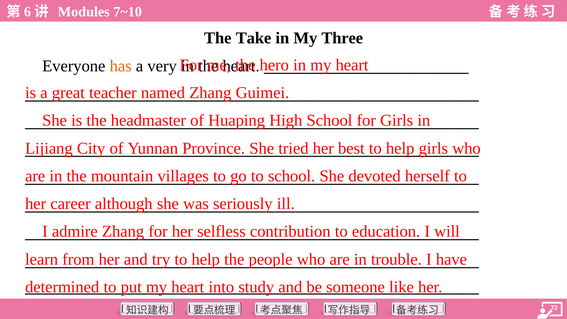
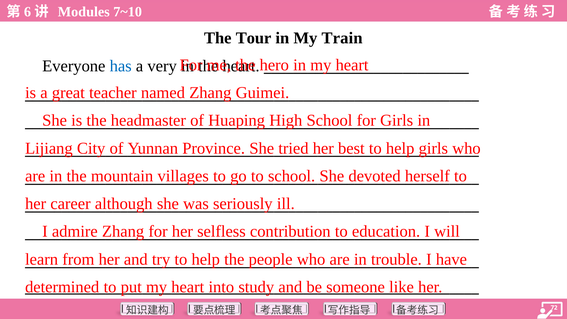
Take: Take -> Tour
Three: Three -> Train
has colour: orange -> blue
